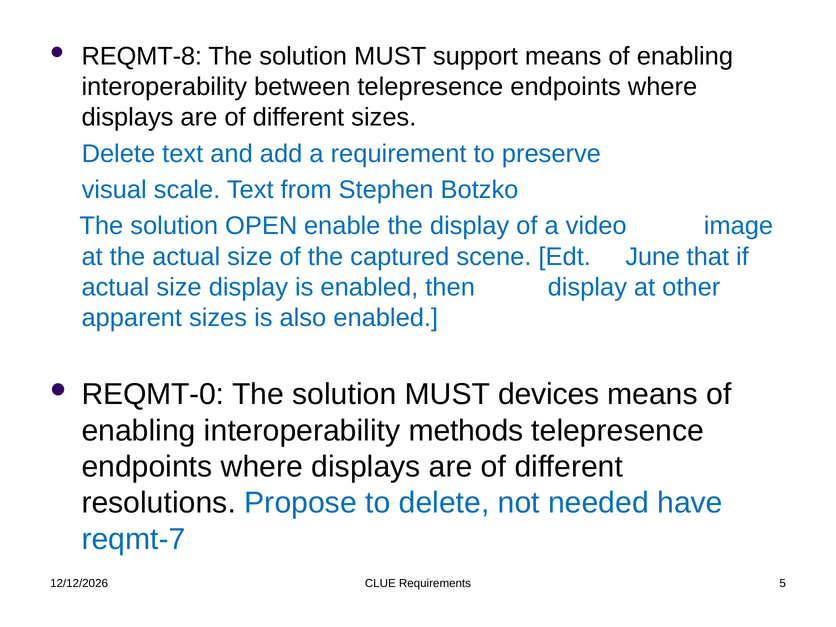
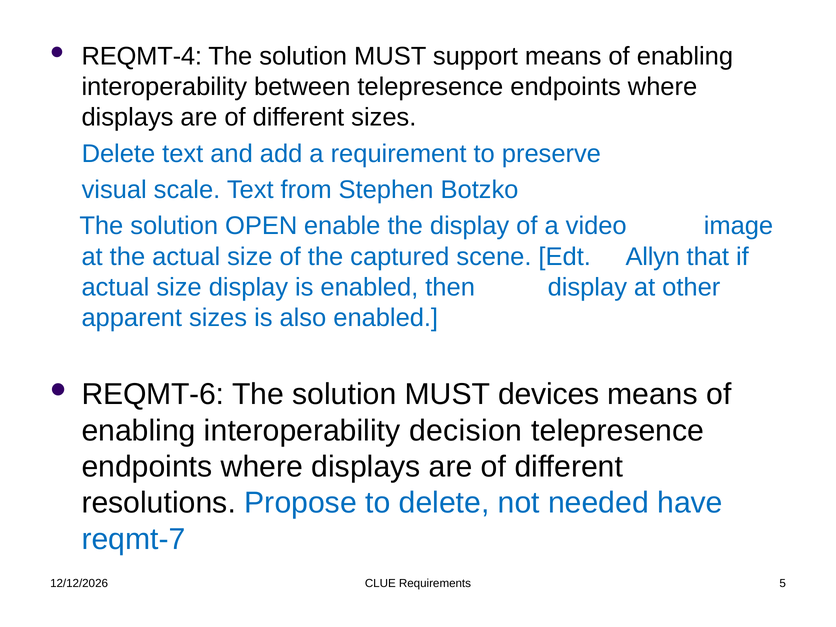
REQMT-8: REQMT-8 -> REQMT-4
June: June -> Allyn
REQMT-0: REQMT-0 -> REQMT-6
methods: methods -> decision
